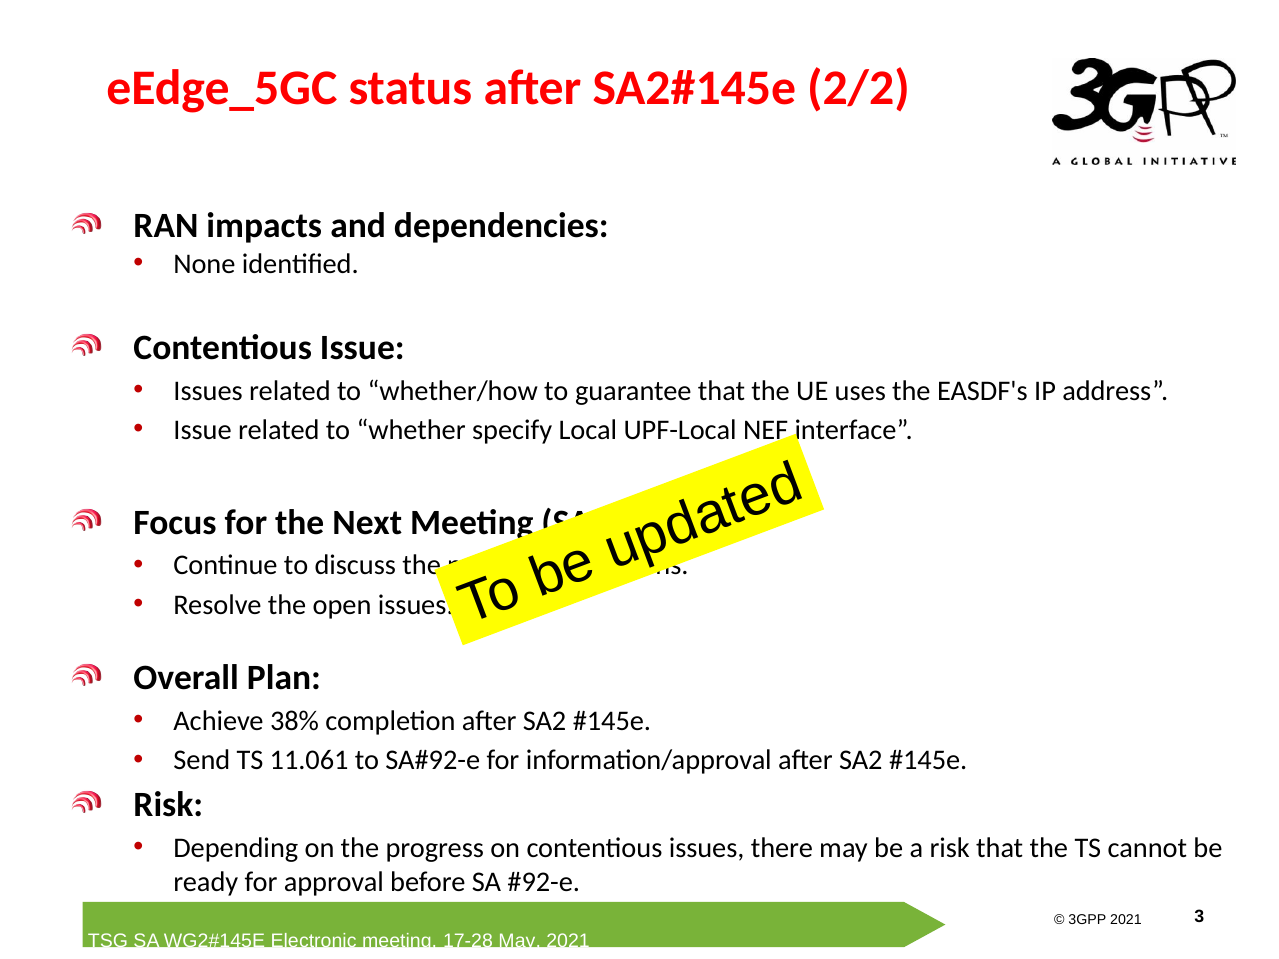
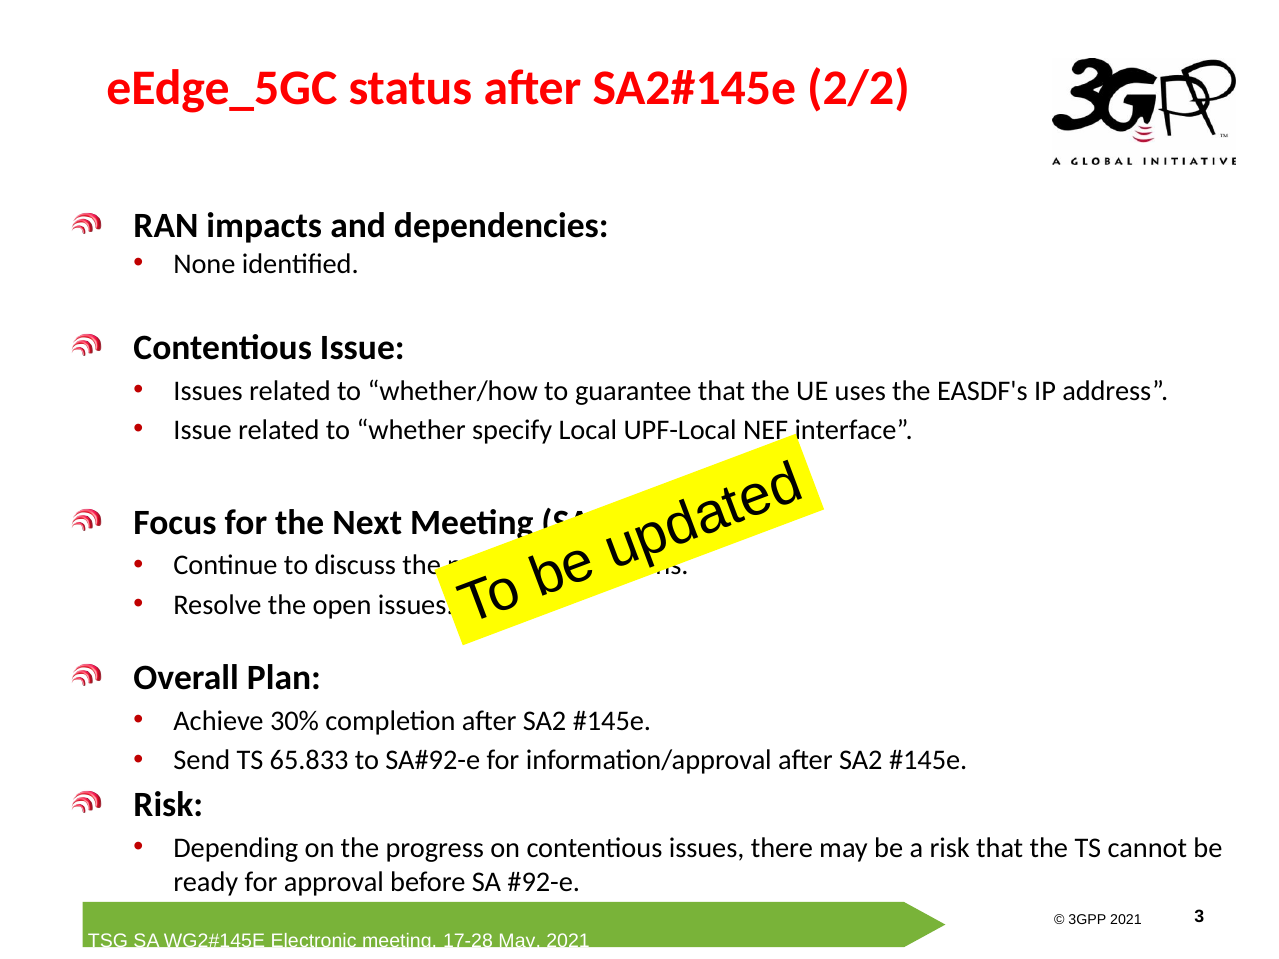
38%: 38% -> 30%
11.061: 11.061 -> 65.833
